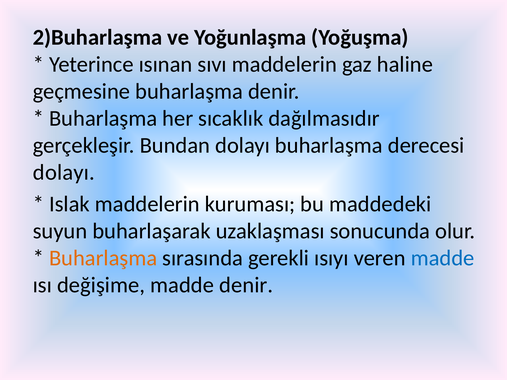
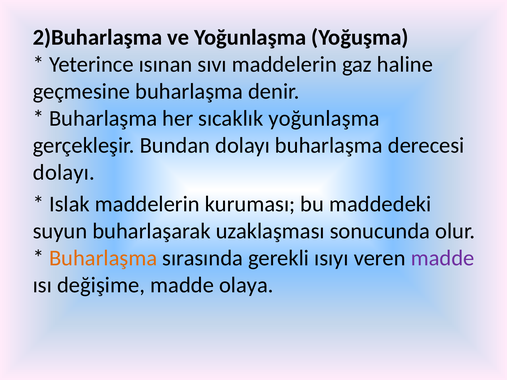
sıcaklık dağılmasıdır: dağılmasıdır -> yoğunlaşma
madde at (443, 258) colour: blue -> purple
madde denir: denir -> olaya
